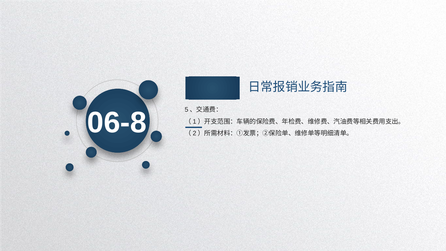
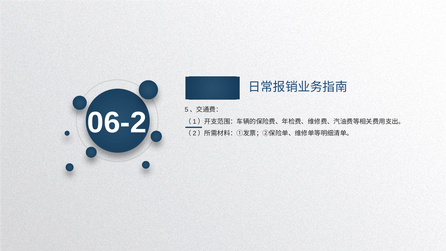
06-8: 06-8 -> 06-2
